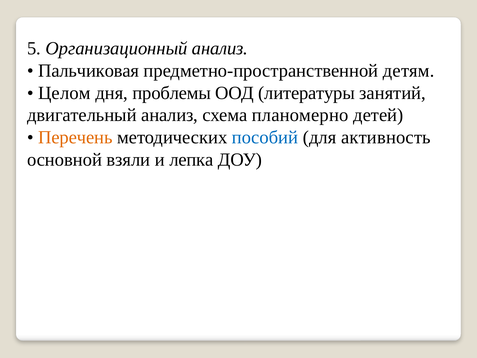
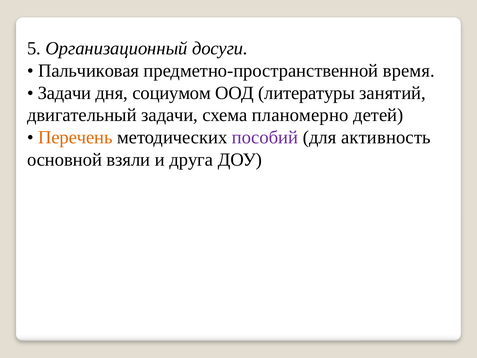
Организационный анализ: анализ -> досуги
детям: детям -> время
Целом at (64, 93): Целом -> Задачи
проблемы: проблемы -> социумом
двигательный анализ: анализ -> задачи
пособий colour: blue -> purple
лепка: лепка -> друга
